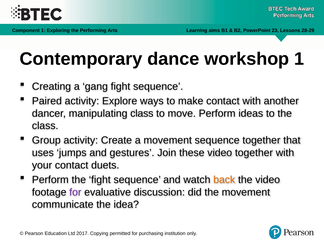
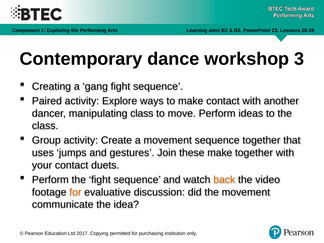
workshop 1: 1 -> 3
these video: video -> make
for at (75, 192) colour: purple -> orange
